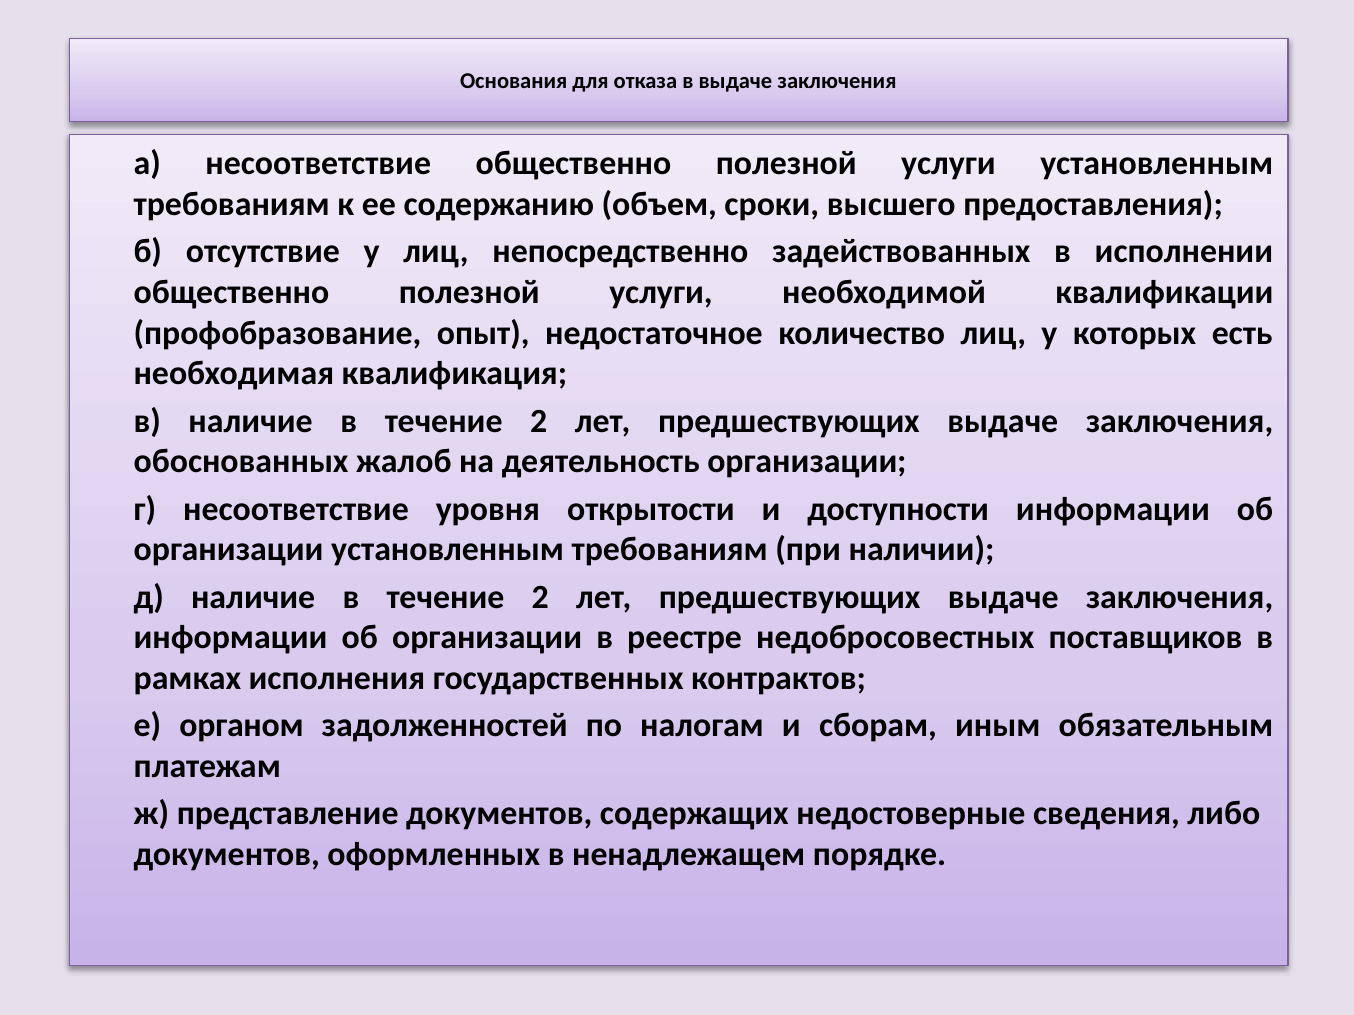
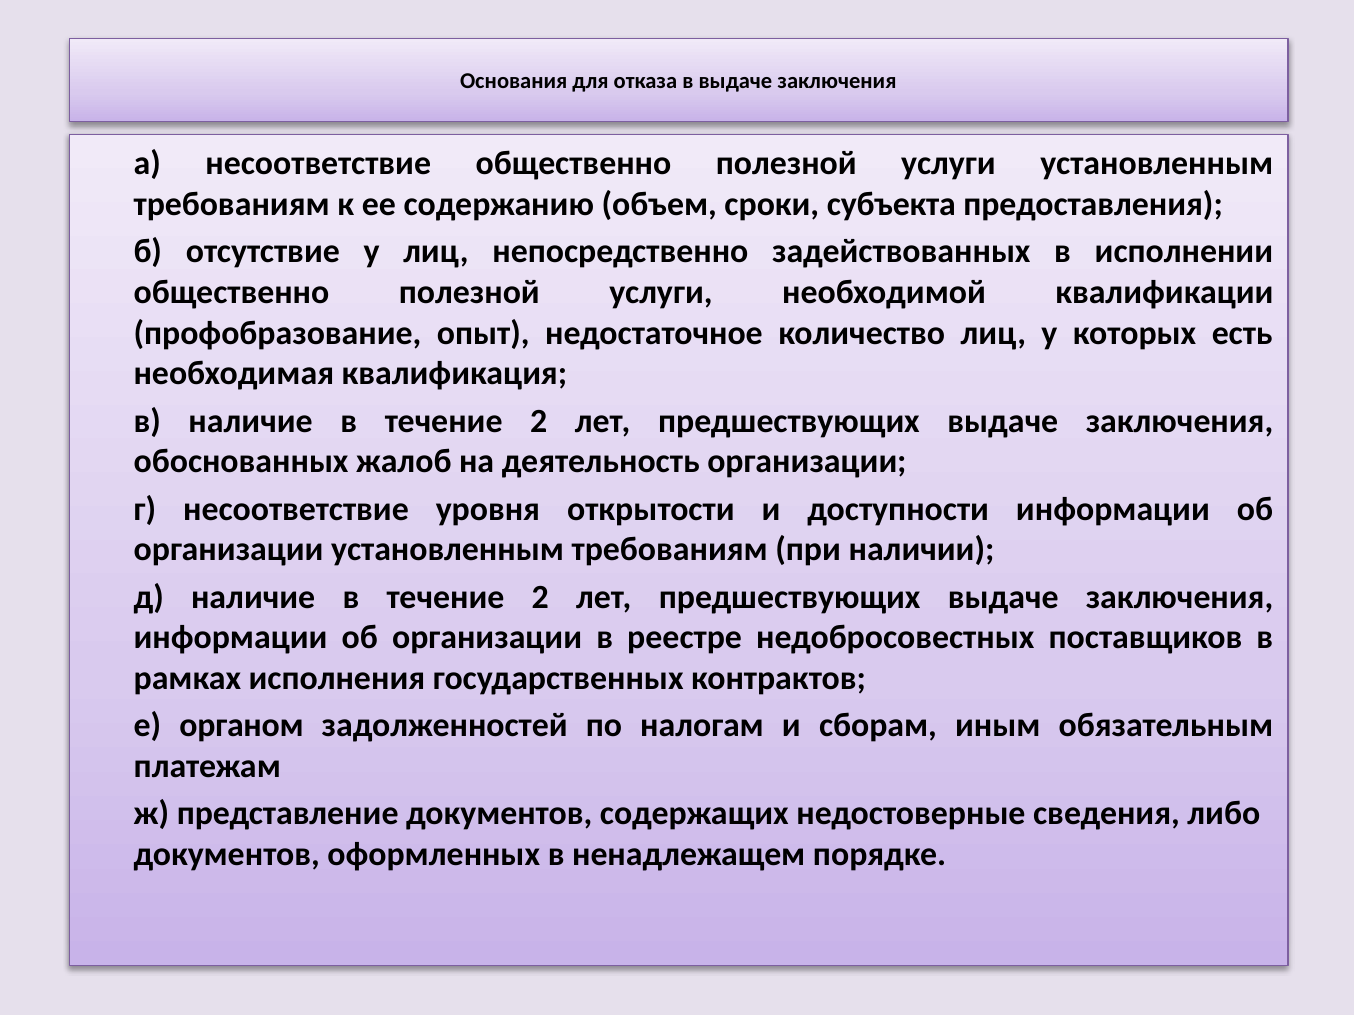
высшего: высшего -> субъекта
